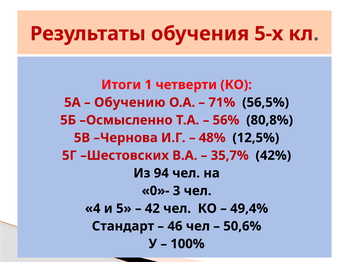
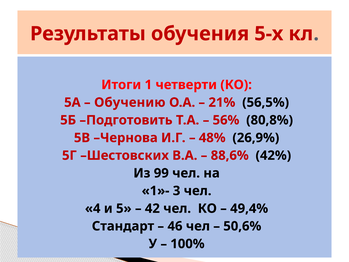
71%: 71% -> 21%
Осмысленно: Осмысленно -> Подготовить
12,5%: 12,5% -> 26,9%
35,7%: 35,7% -> 88,6%
94: 94 -> 99
0»-: 0»- -> 1»-
